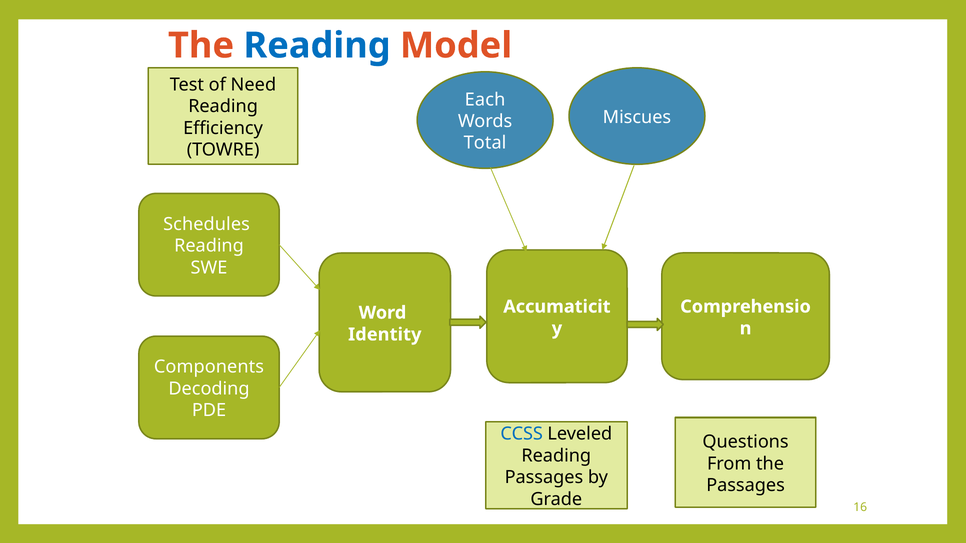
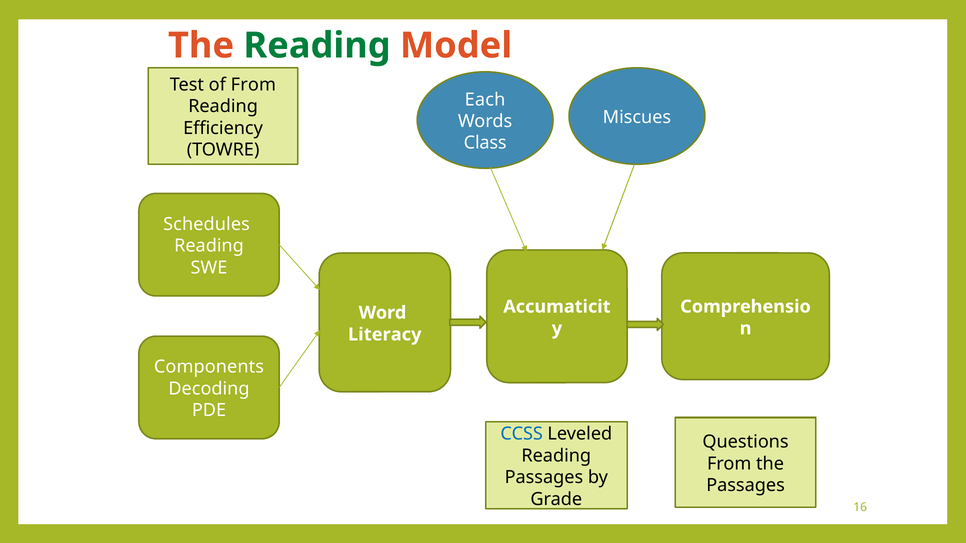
Reading at (317, 46) colour: blue -> green
of Need: Need -> From
Total: Total -> Class
Identity: Identity -> Literacy
